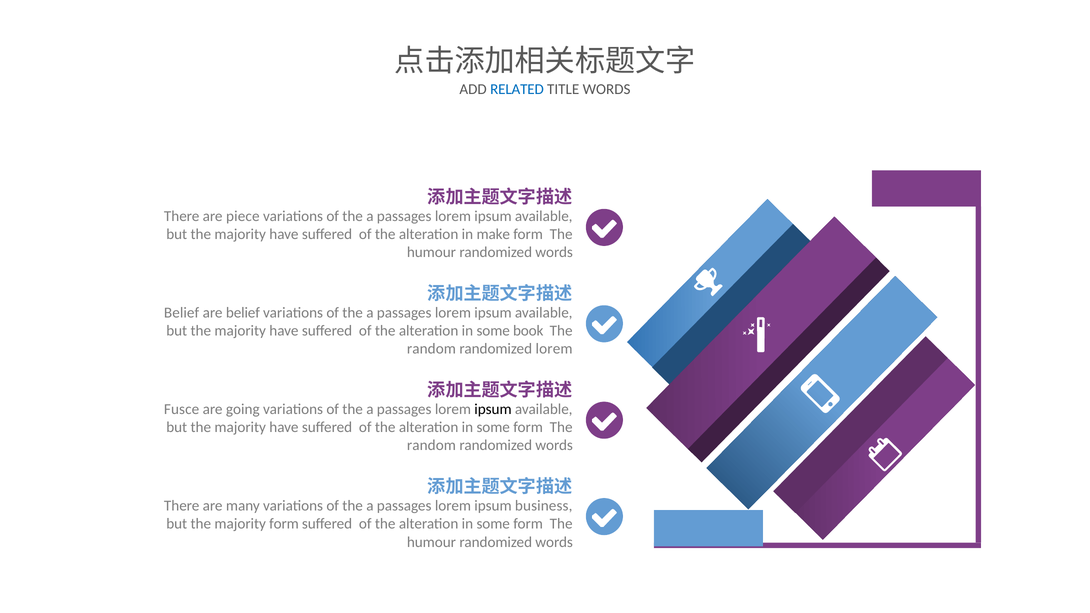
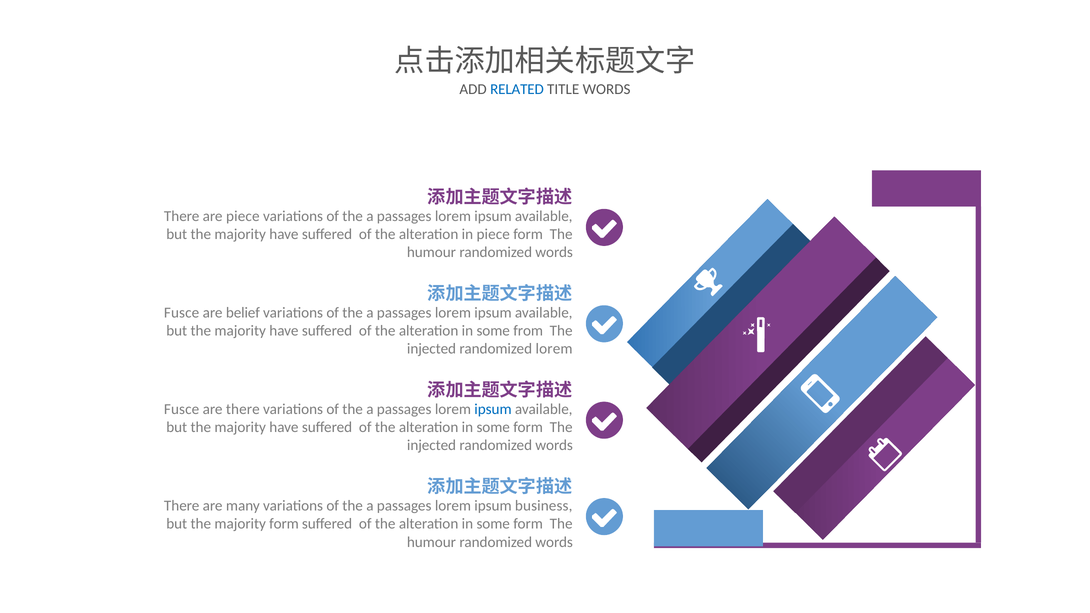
in make: make -> piece
Belief at (182, 313): Belief -> Fusce
book: book -> from
random at (431, 349): random -> injected
are going: going -> there
ipsum at (493, 409) colour: black -> blue
random at (431, 446): random -> injected
